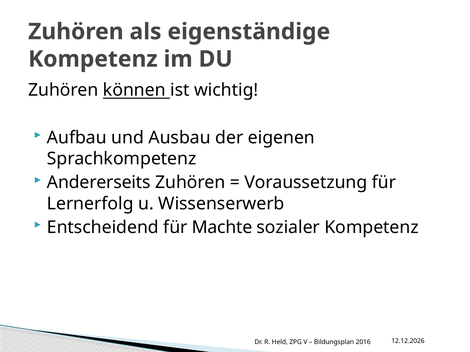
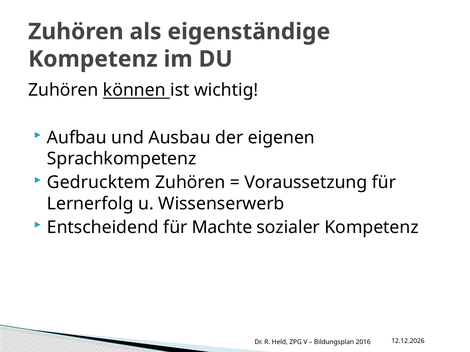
Andererseits: Andererseits -> Gedrucktem
